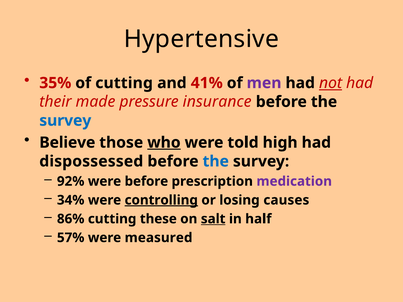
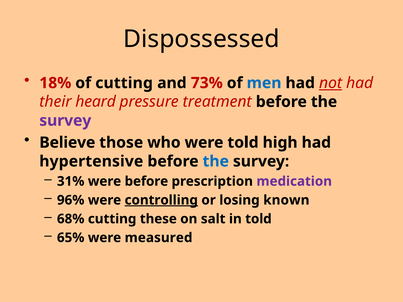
Hypertensive: Hypertensive -> Dispossessed
35%: 35% -> 18%
41%: 41% -> 73%
men colour: purple -> blue
made: made -> heard
insurance: insurance -> treatment
survey at (65, 121) colour: blue -> purple
who underline: present -> none
dispossessed: dispossessed -> hypertensive
92%: 92% -> 31%
34%: 34% -> 96%
causes: causes -> known
86%: 86% -> 68%
salt underline: present -> none
in half: half -> told
57%: 57% -> 65%
